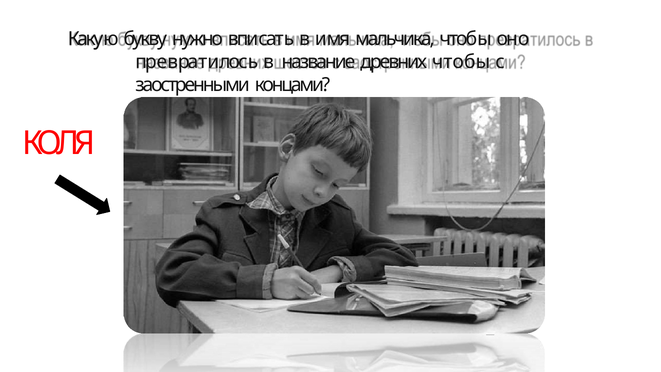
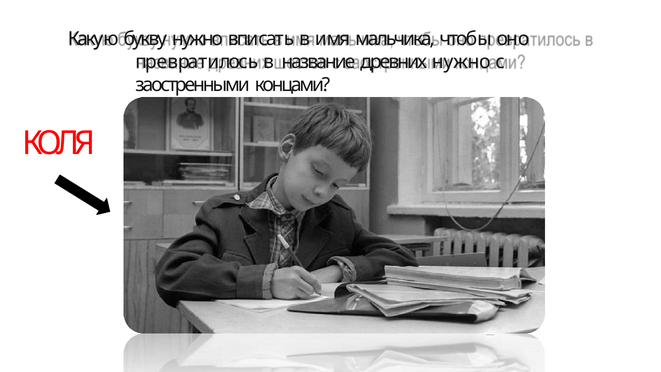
древних чтобы: чтобы -> нужно
